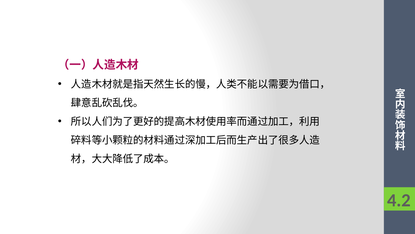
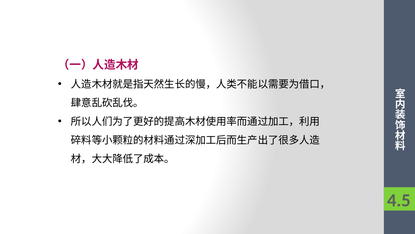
4.2: 4.2 -> 4.5
